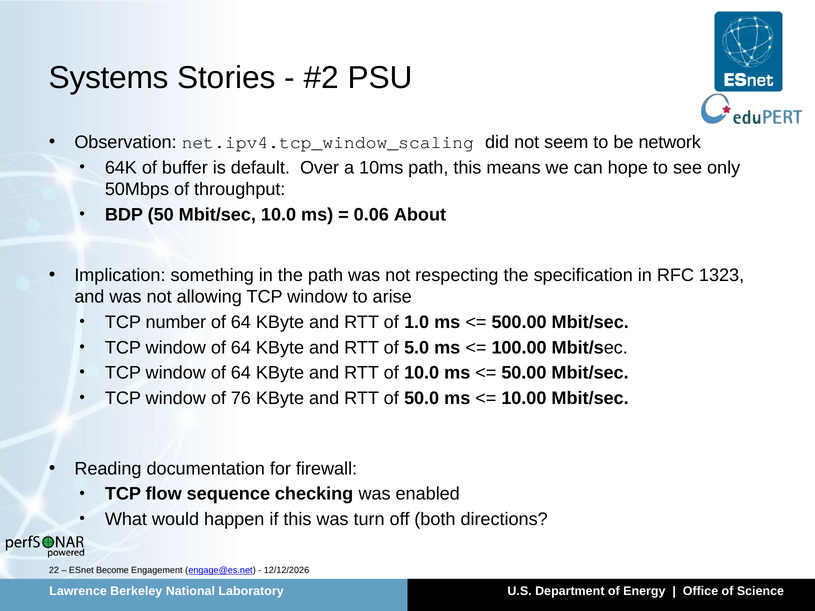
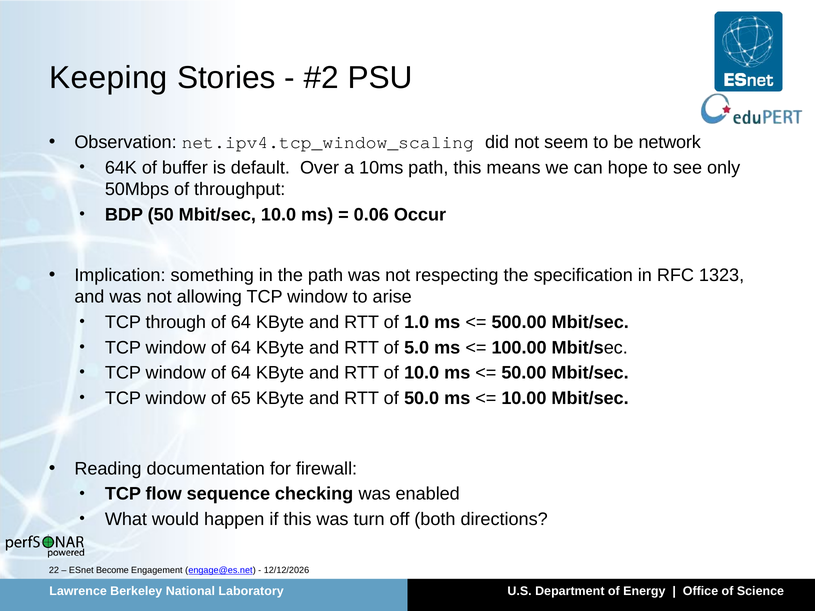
Systems: Systems -> Keeping
About: About -> Occur
number: number -> through
76: 76 -> 65
